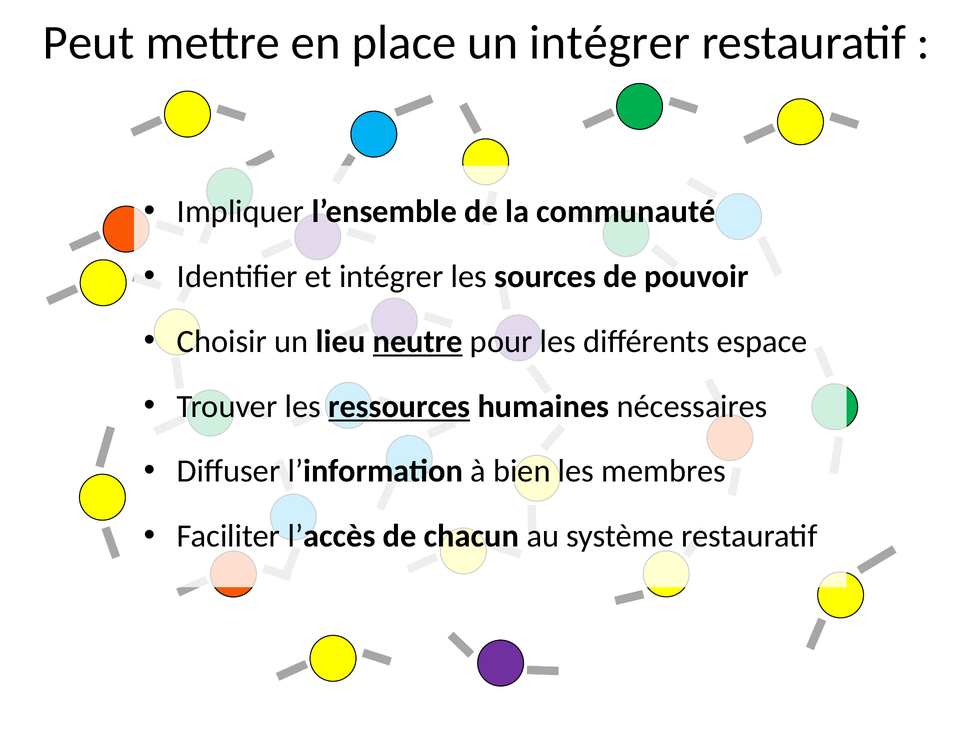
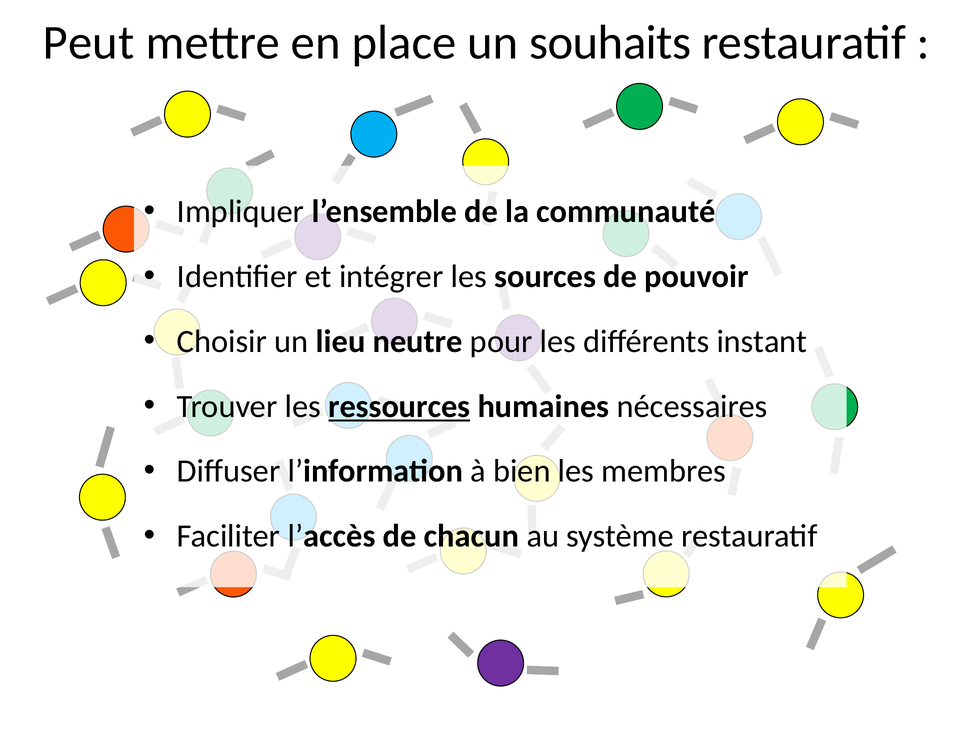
un intégrer: intégrer -> souhaits
neutre underline: present -> none
espace: espace -> instant
